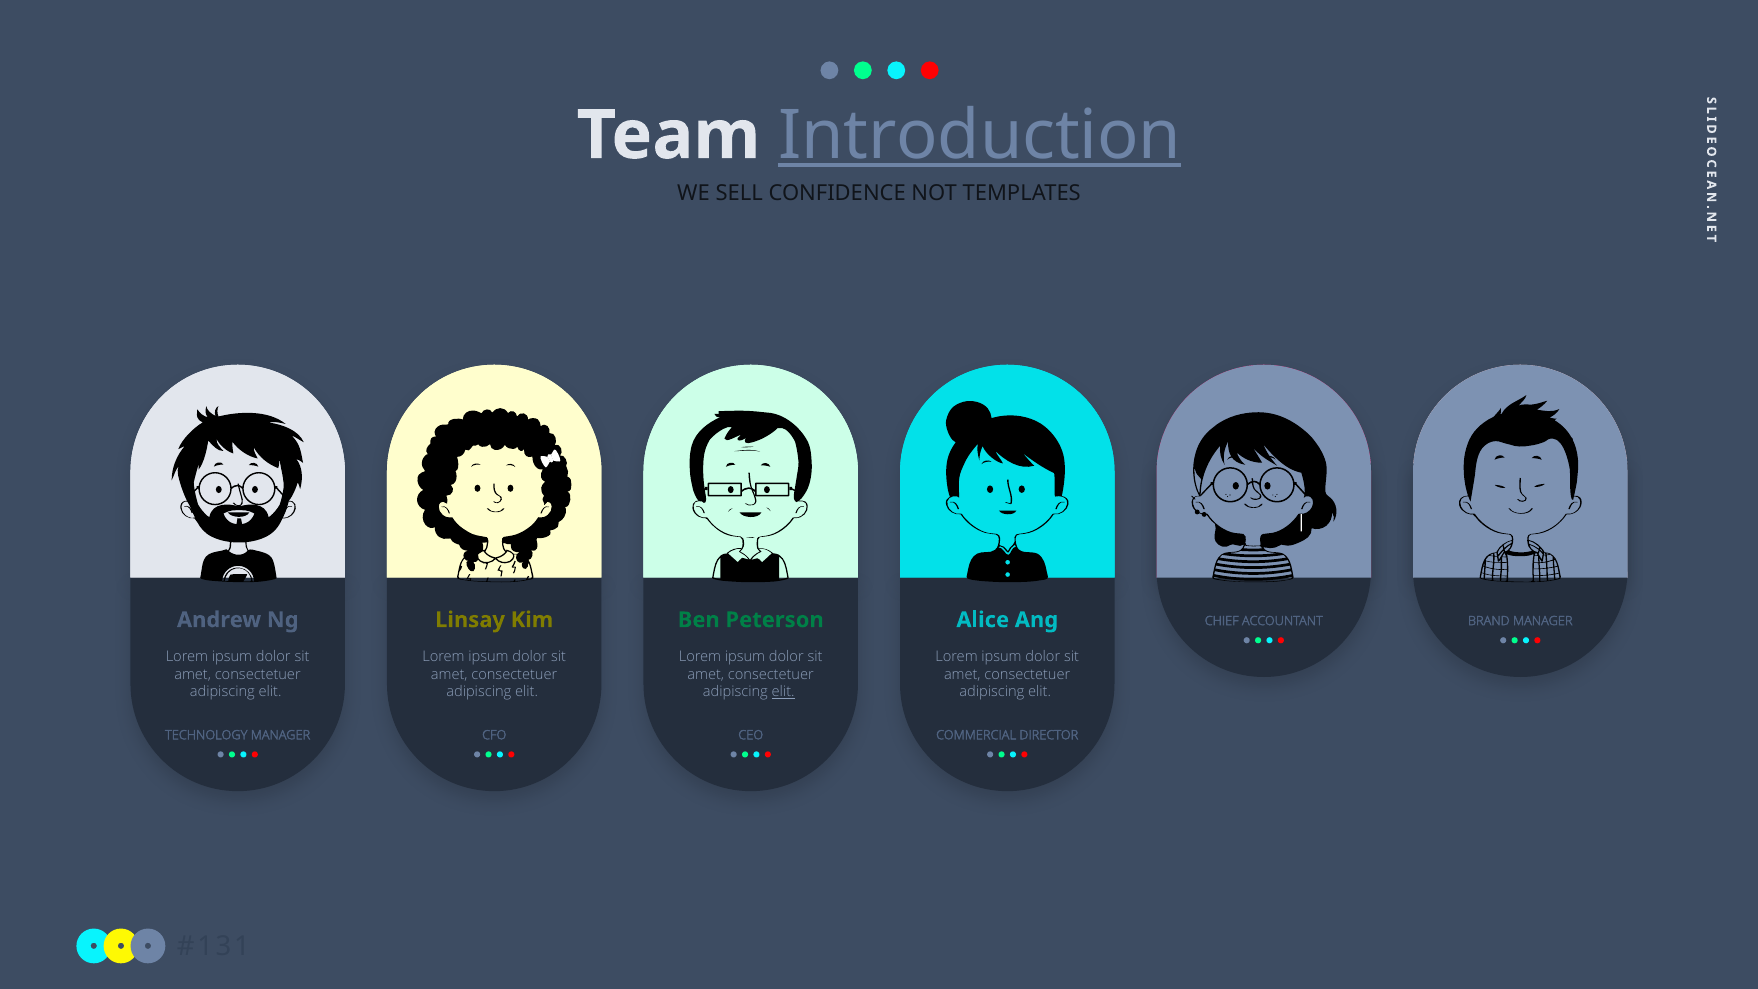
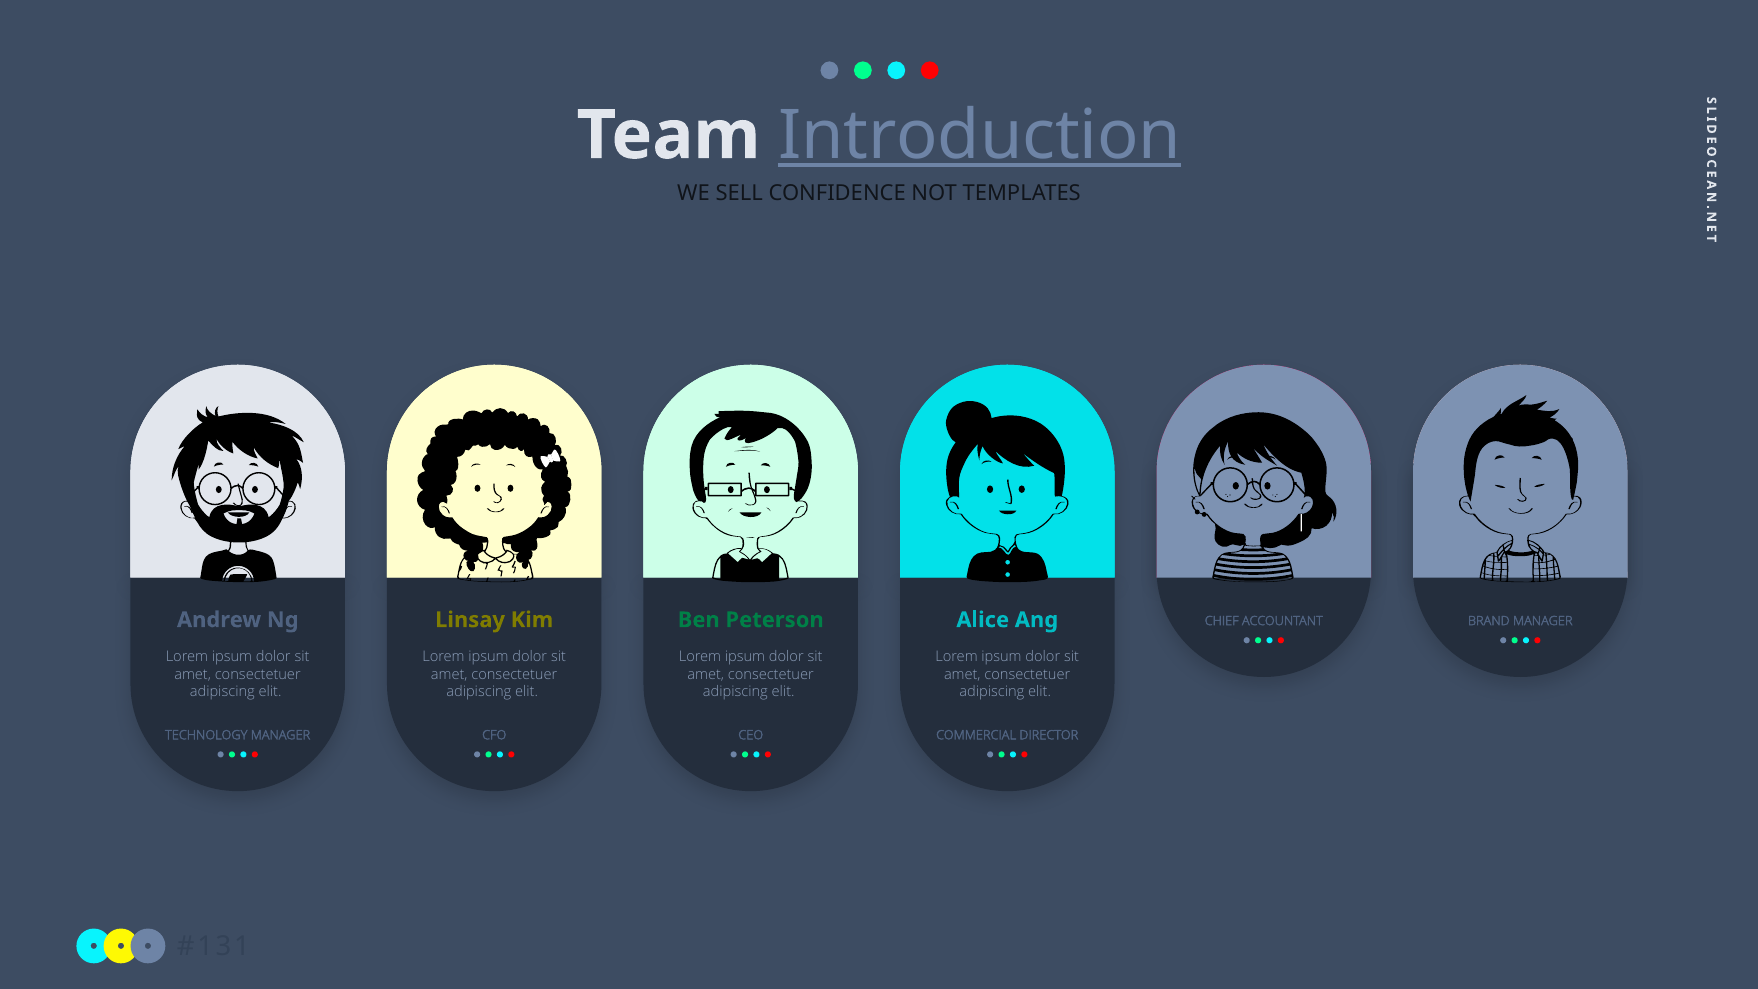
elit at (783, 692) underline: present -> none
